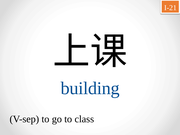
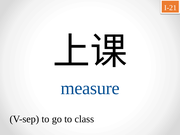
building: building -> measure
